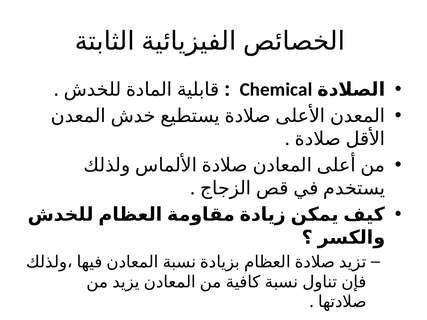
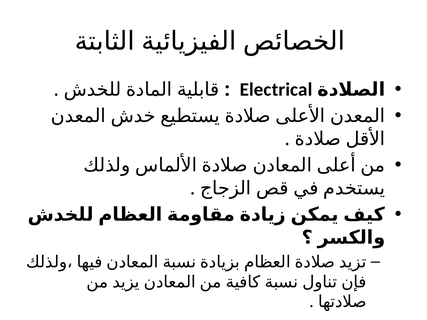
Chemical: Chemical -> Electrical
